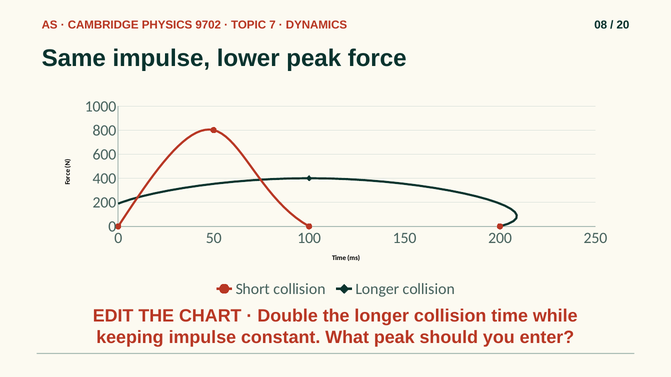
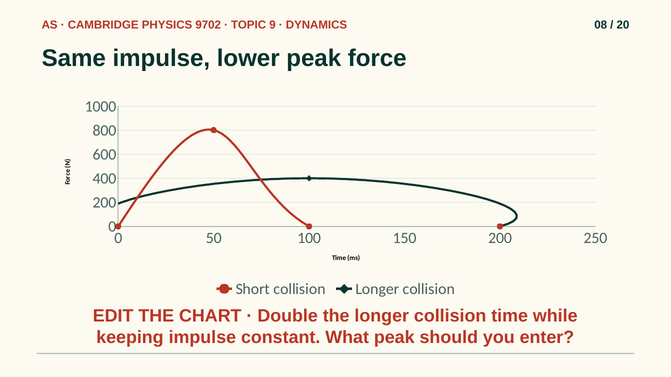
7: 7 -> 9
